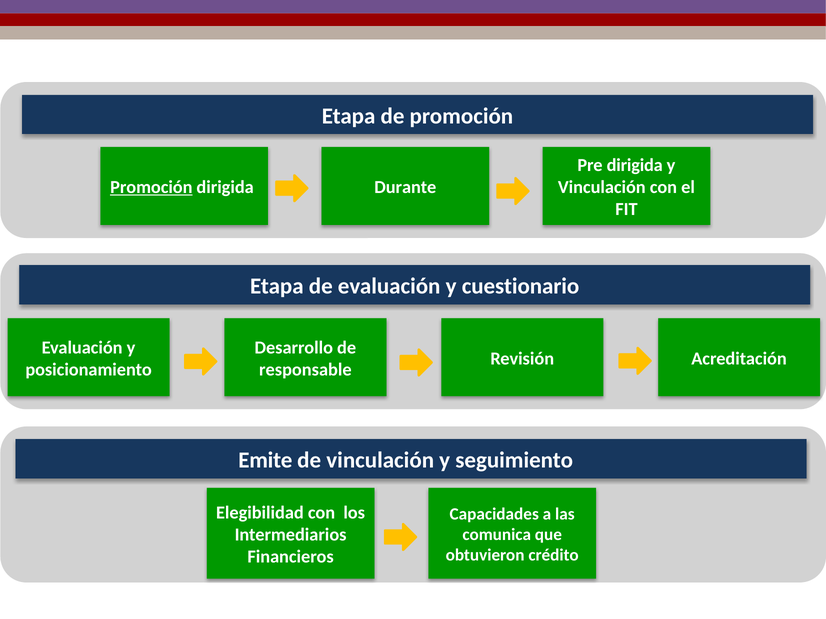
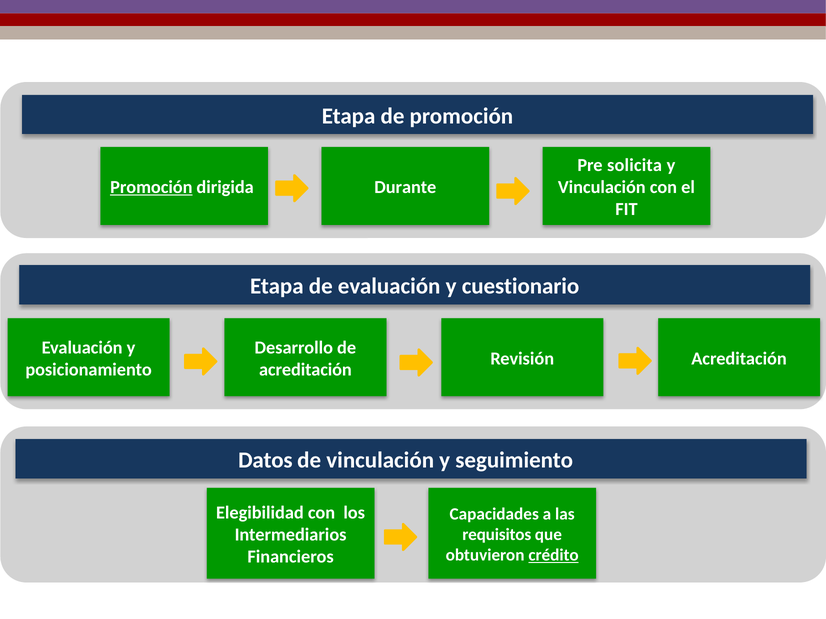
Pre dirigida: dirigida -> solicita
responsable at (305, 370): responsable -> acreditación
Emite: Emite -> Datos
comunica: comunica -> requisitos
crédito underline: none -> present
